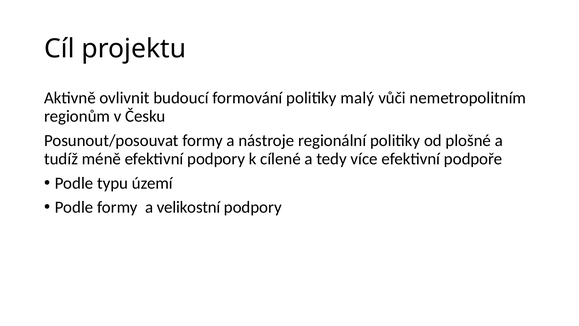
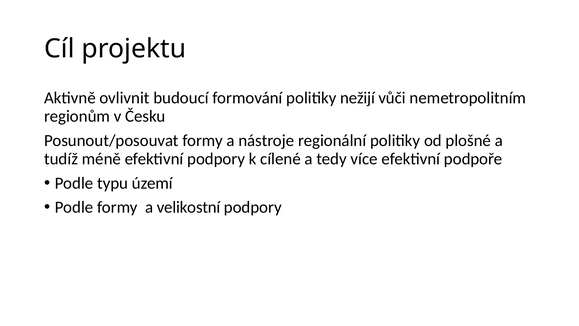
malý: malý -> nežijí
